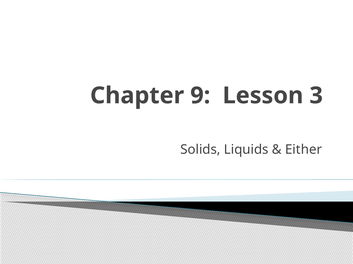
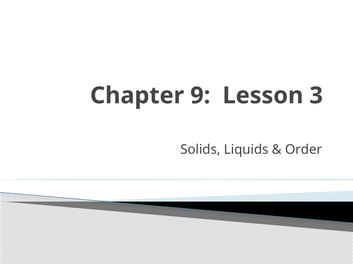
Either: Either -> Order
